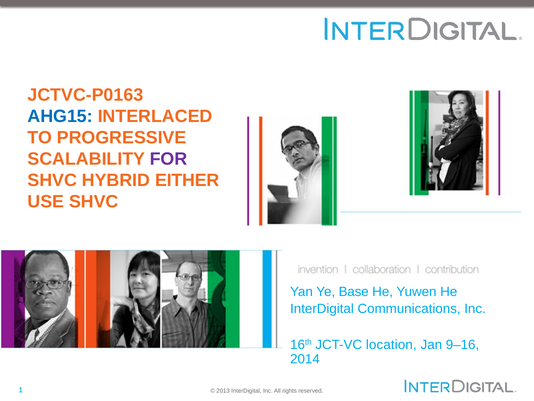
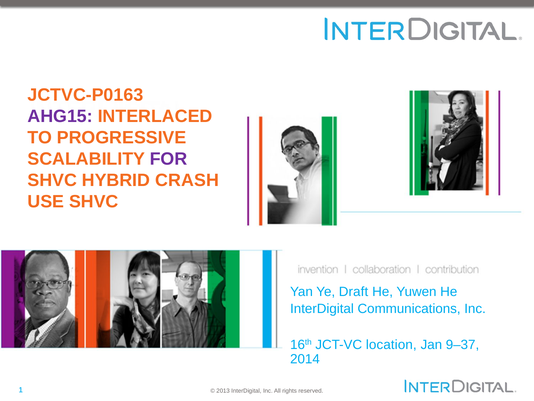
AHG15 colour: blue -> purple
EITHER: EITHER -> CRASH
Base: Base -> Draft
9–16: 9–16 -> 9–37
